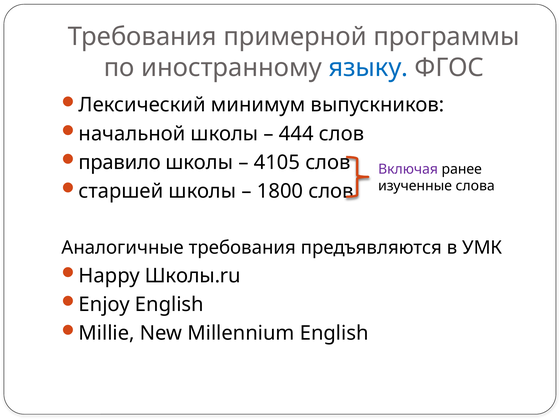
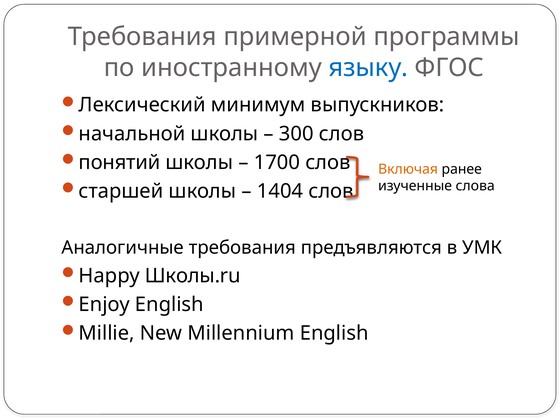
444: 444 -> 300
правило: правило -> понятий
4105: 4105 -> 1700
Включая colour: purple -> orange
1800: 1800 -> 1404
